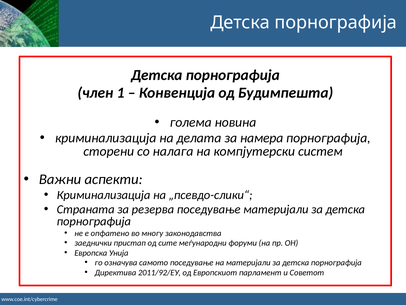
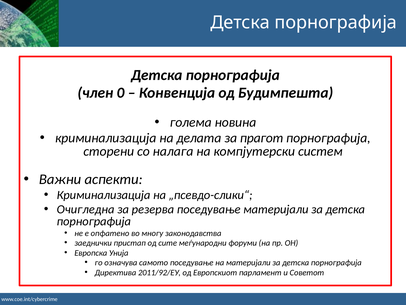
1: 1 -> 0
намера: намера -> прагот
Страната: Страната -> Очигледна
